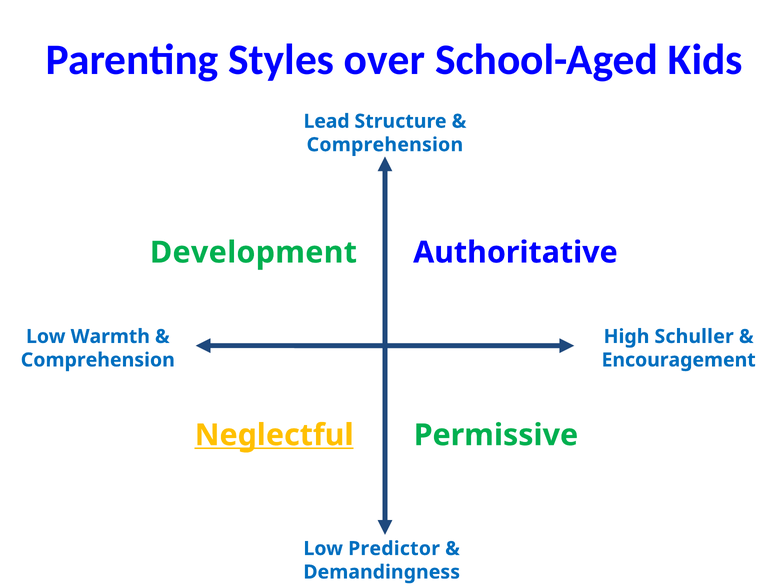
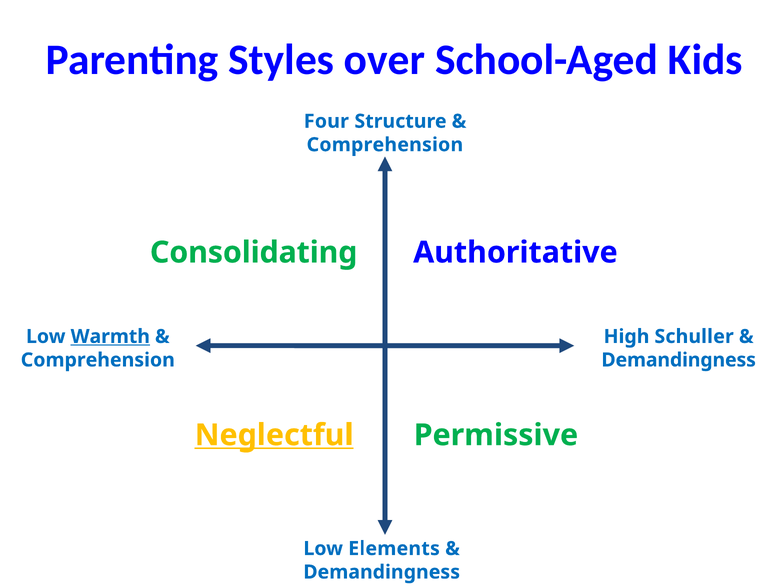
Lead: Lead -> Four
Development: Development -> Consolidating
Warmth underline: none -> present
Encouragement at (679, 360): Encouragement -> Demandingness
Predictor: Predictor -> Elements
